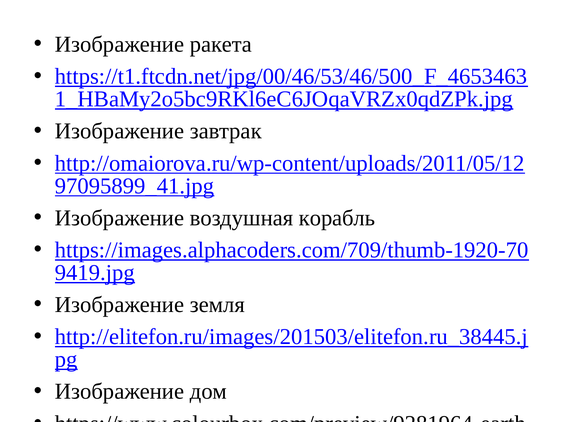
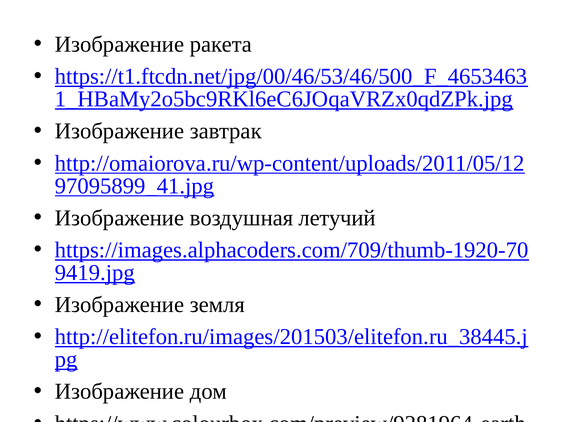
корабль: корабль -> летучий
